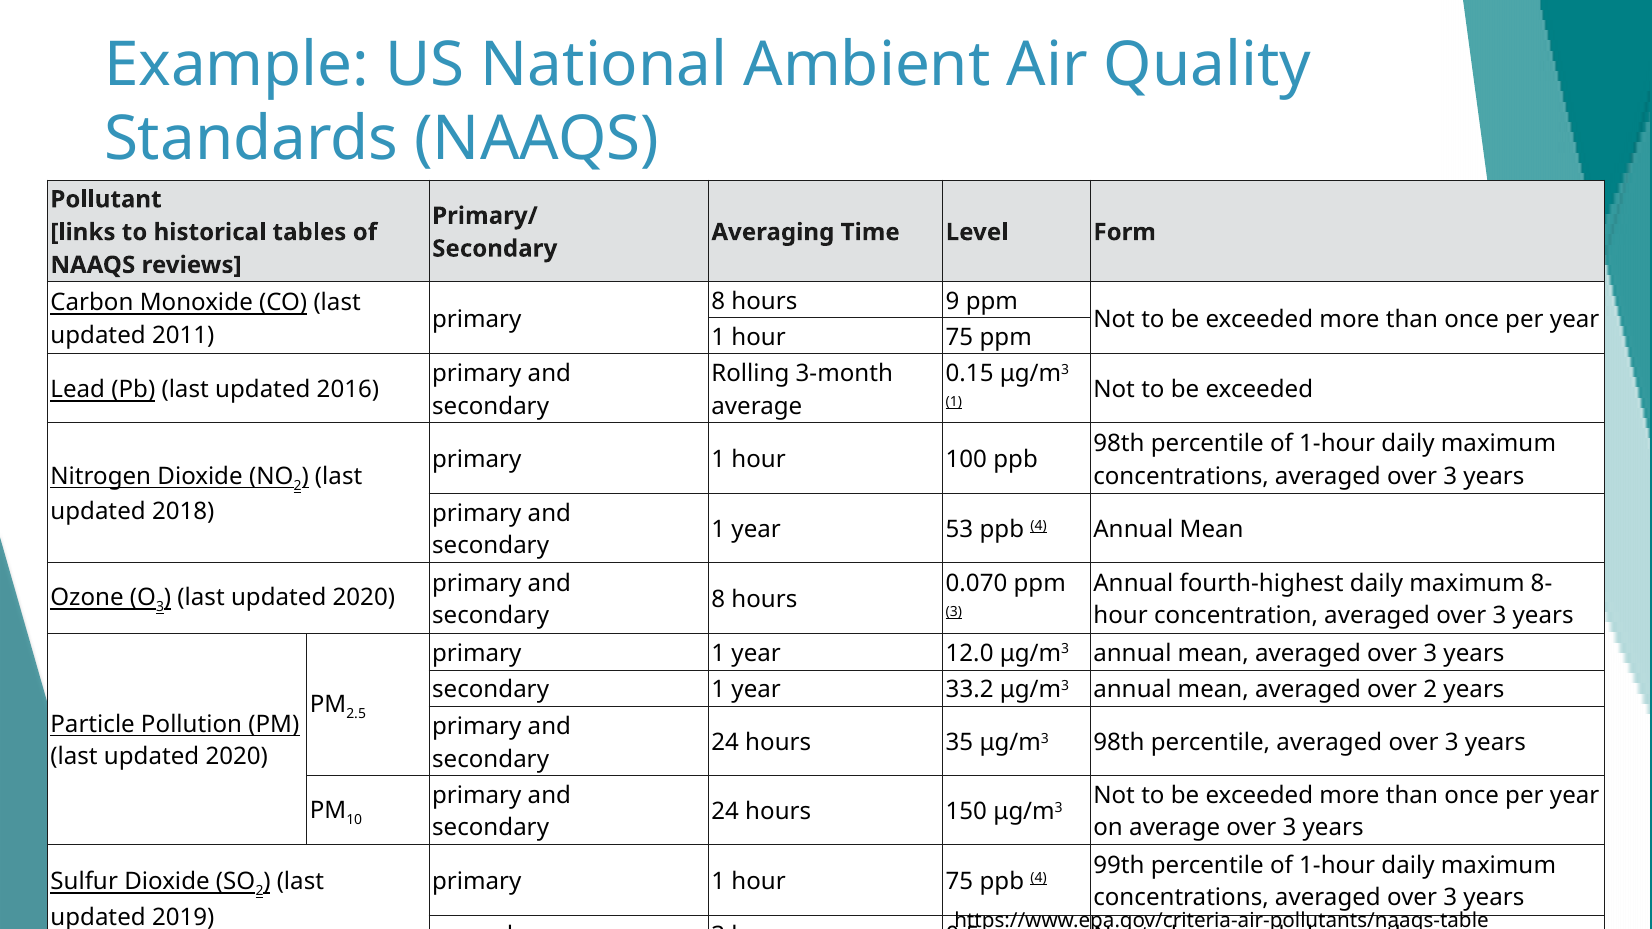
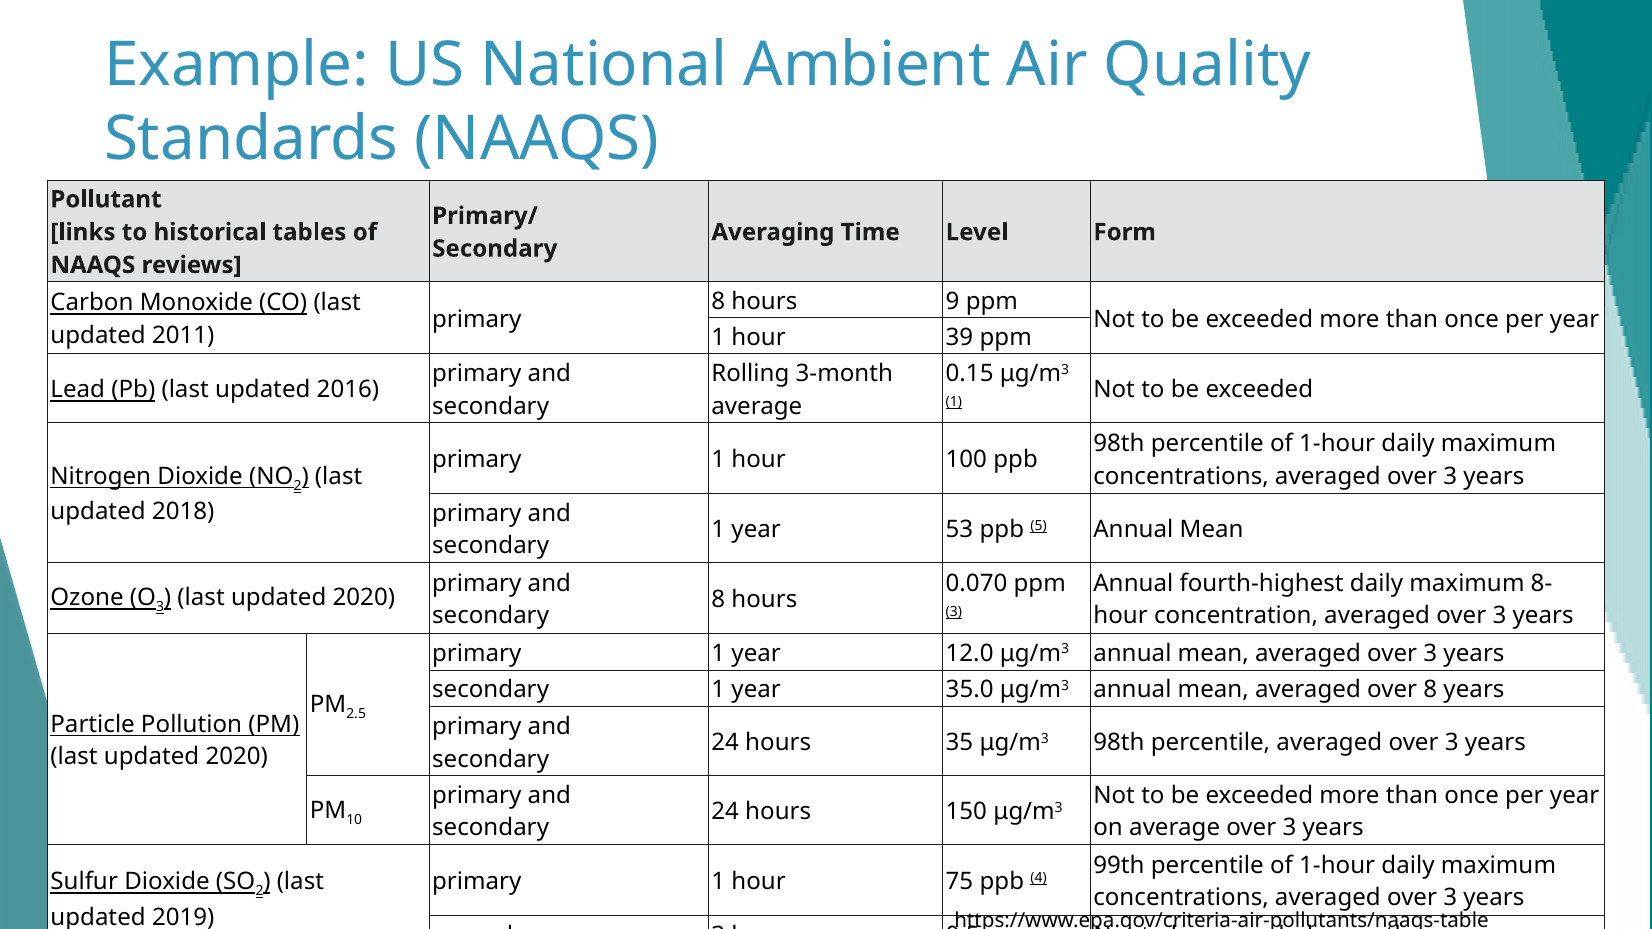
75 at (959, 337): 75 -> 39
53 ppb 4: 4 -> 5
33.2: 33.2 -> 35.0
over 2: 2 -> 8
